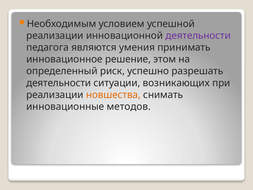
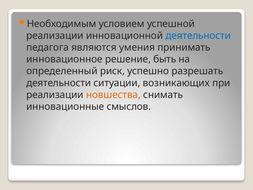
деятельности at (198, 36) colour: purple -> blue
этом: этом -> быть
методов: методов -> смыслов
